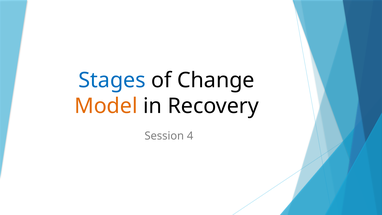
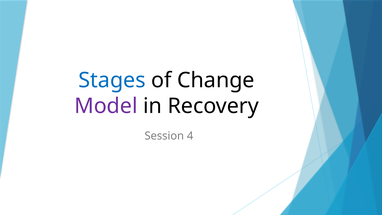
Model colour: orange -> purple
